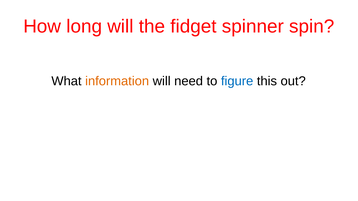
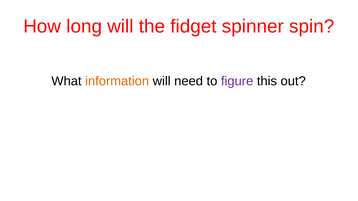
figure colour: blue -> purple
